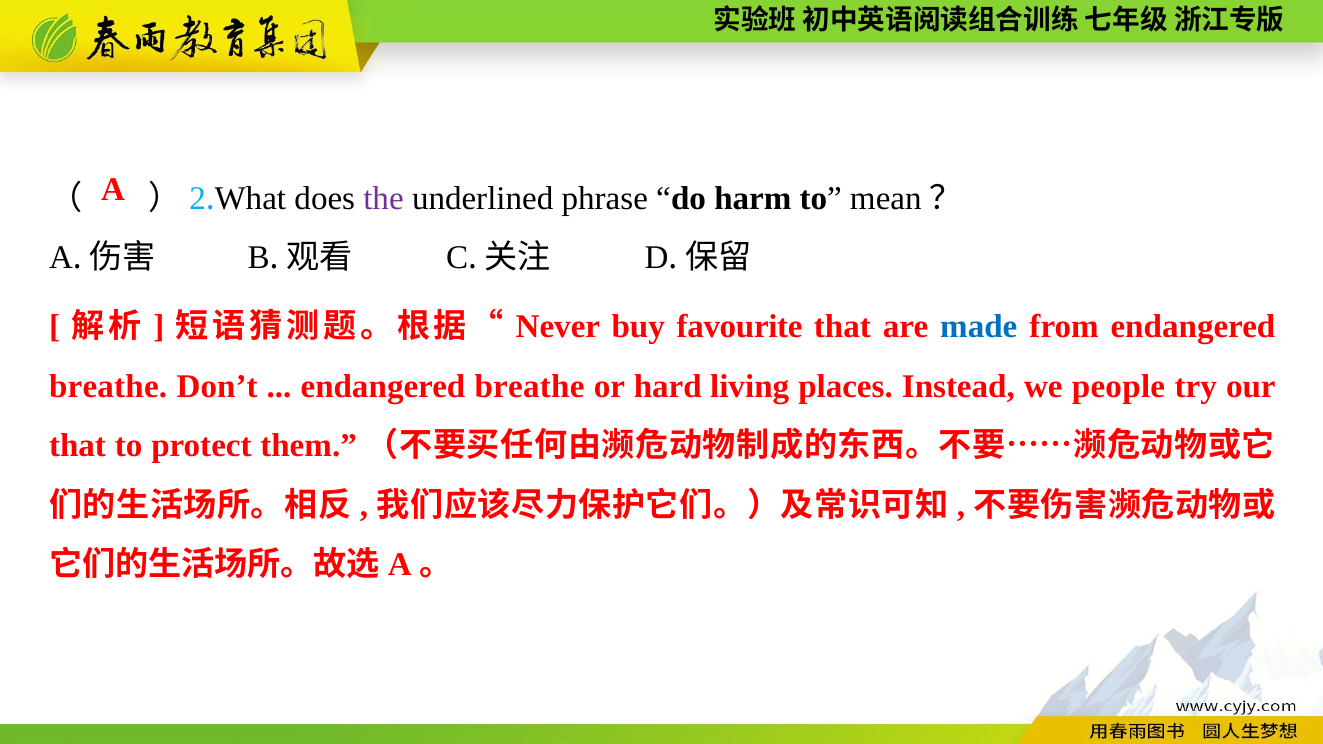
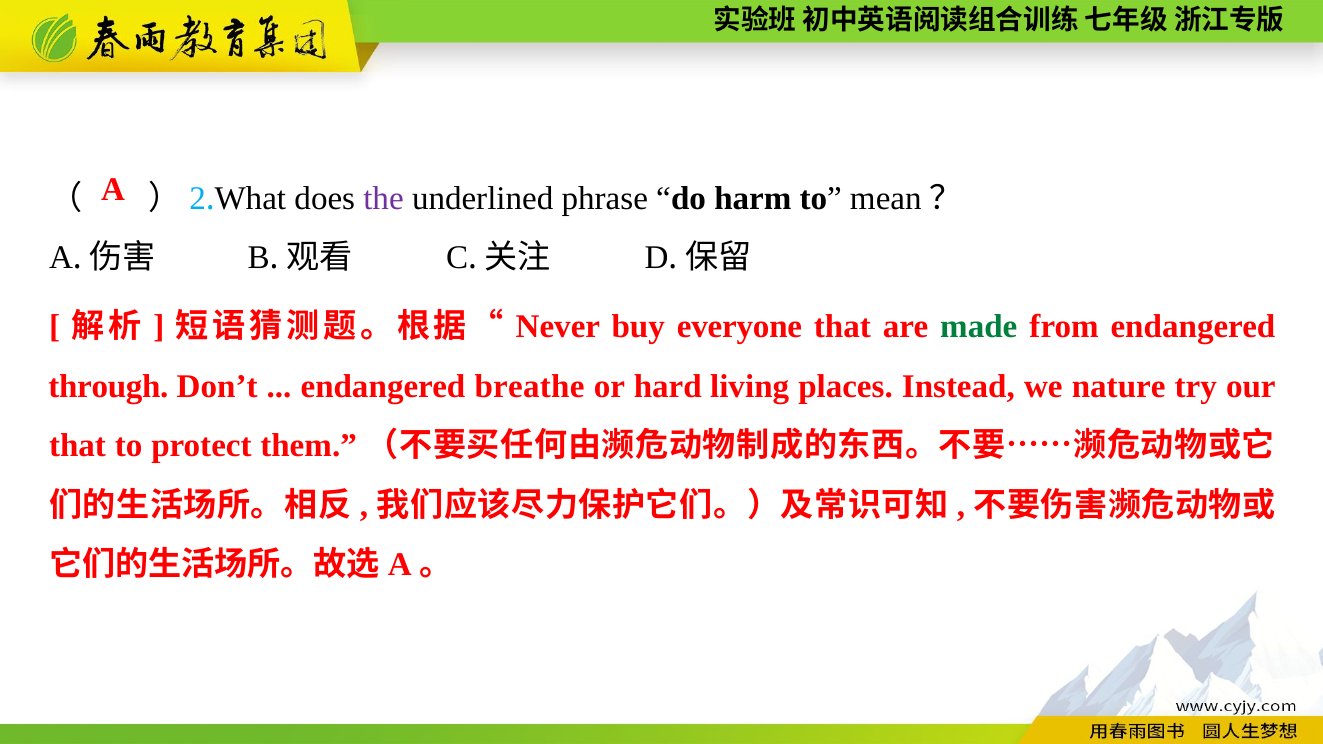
favourite: favourite -> everyone
made colour: blue -> green
breathe at (108, 387): breathe -> through
people: people -> nature
